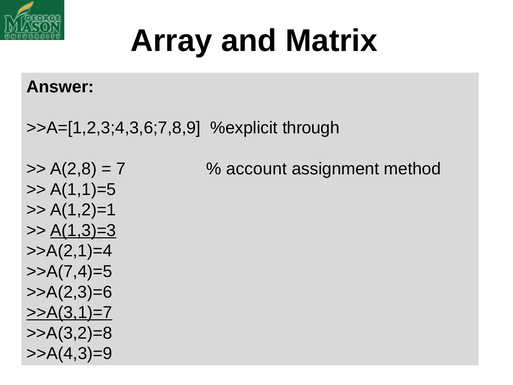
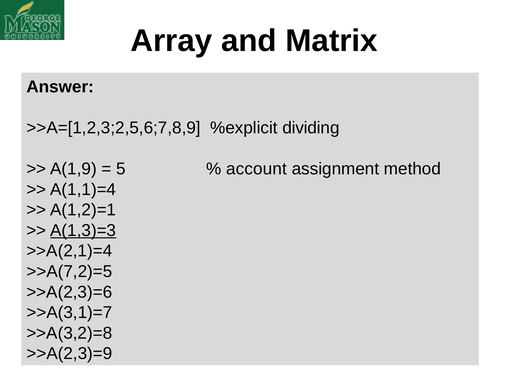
>>A=[1,2,3;4,3,6;7,8,9: >>A=[1,2,3;4,3,6;7,8,9 -> >>A=[1,2,3;2,5,6;7,8,9
through: through -> dividing
A(2,8: A(2,8 -> A(1,9
7: 7 -> 5
A(1,1)=5: A(1,1)=5 -> A(1,1)=4
>>A(7,4)=5: >>A(7,4)=5 -> >>A(7,2)=5
>>A(3,1)=7 underline: present -> none
>>A(4,3)=9: >>A(4,3)=9 -> >>A(2,3)=9
